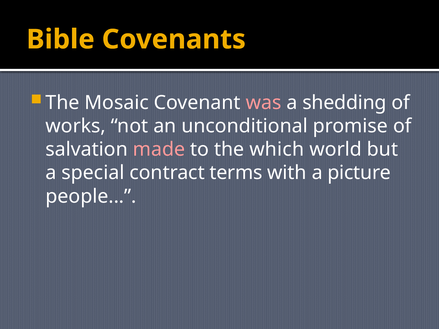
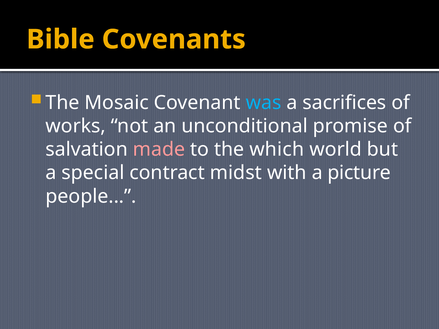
was colour: pink -> light blue
shedding: shedding -> sacrifices
terms: terms -> midst
